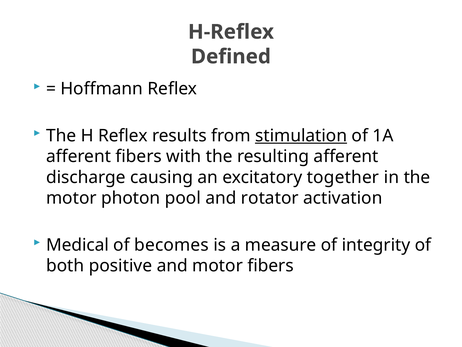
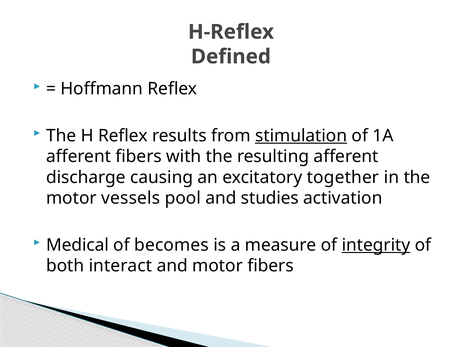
photon: photon -> vessels
rotator: rotator -> studies
integrity underline: none -> present
positive: positive -> interact
